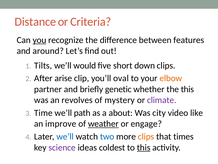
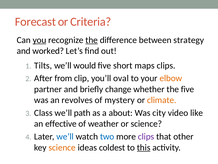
Distance: Distance -> Forecast
the at (92, 40) underline: none -> present
features: features -> strategy
around: around -> worked
down: down -> maps
arise: arise -> from
genetic: genetic -> change
the this: this -> five
climate colour: purple -> orange
Time: Time -> Class
improve: improve -> effective
weather underline: present -> none
or engage: engage -> science
clips at (146, 136) colour: orange -> purple
times: times -> other
science at (62, 147) colour: purple -> orange
